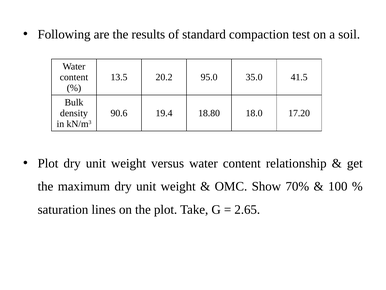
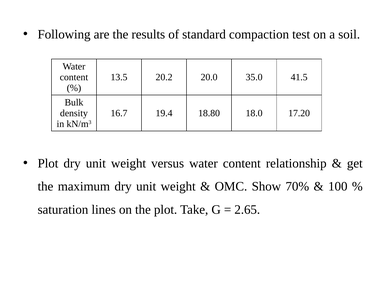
95.0: 95.0 -> 20.0
90.6: 90.6 -> 16.7
